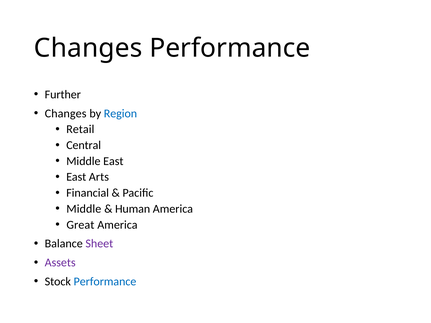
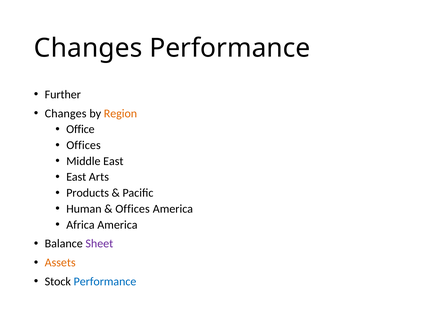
Region colour: blue -> orange
Retail: Retail -> Office
Central at (84, 145): Central -> Offices
Financial: Financial -> Products
Middle at (84, 209): Middle -> Human
Human at (133, 209): Human -> Offices
Great: Great -> Africa
Assets colour: purple -> orange
